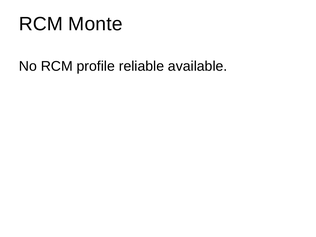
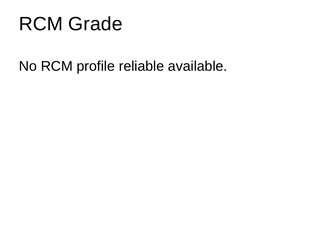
Monte: Monte -> Grade
